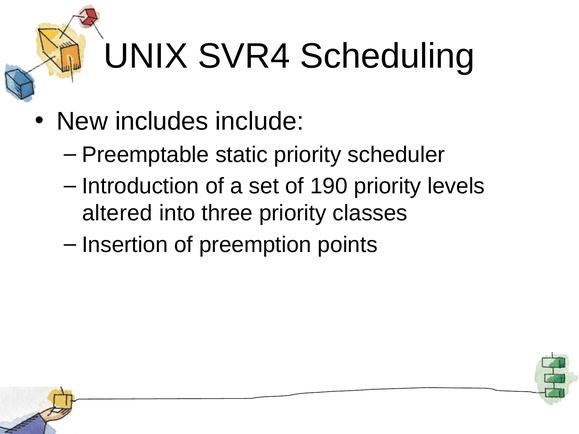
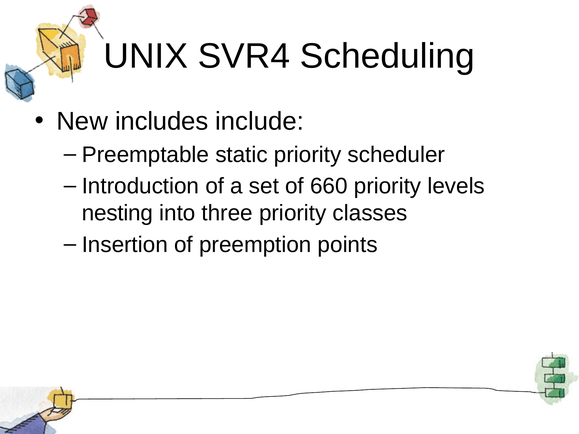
190: 190 -> 660
altered: altered -> nesting
